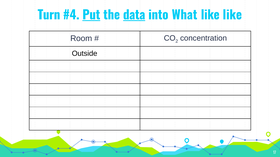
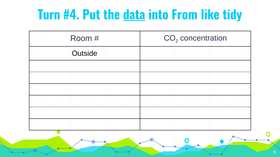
Put underline: present -> none
What: What -> From
like like: like -> tidy
